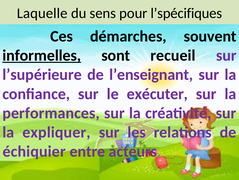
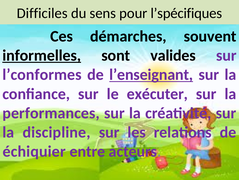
Laquelle: Laquelle -> Difficiles
recueil: recueil -> valides
l’supérieure: l’supérieure -> l’conformes
l’enseignant underline: none -> present
expliquer: expliquer -> discipline
